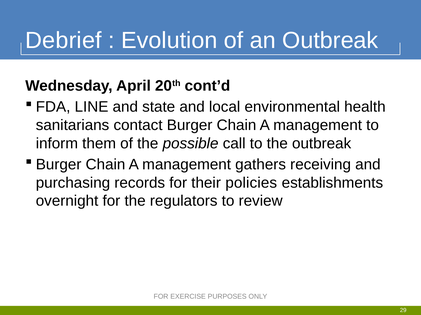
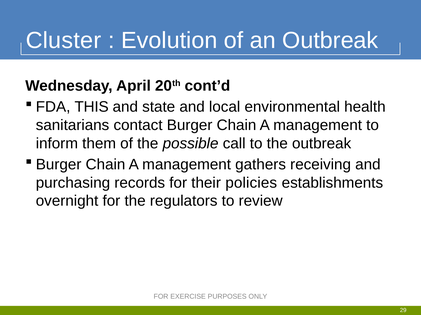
Debrief: Debrief -> Cluster
LINE: LINE -> THIS
